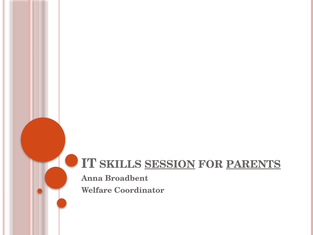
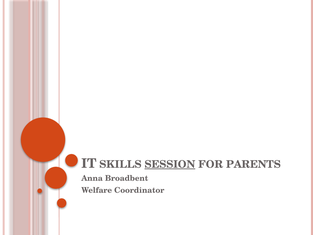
PARENTS underline: present -> none
